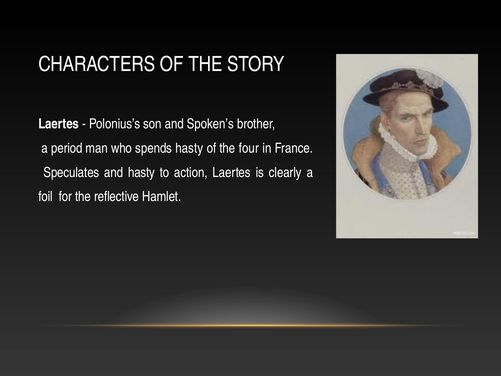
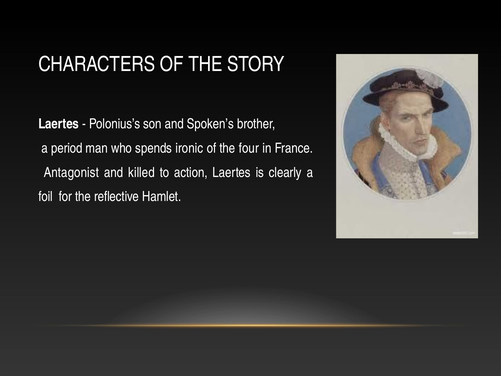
spends hasty: hasty -> ironic
Speculates: Speculates -> Antagonist
and hasty: hasty -> killed
